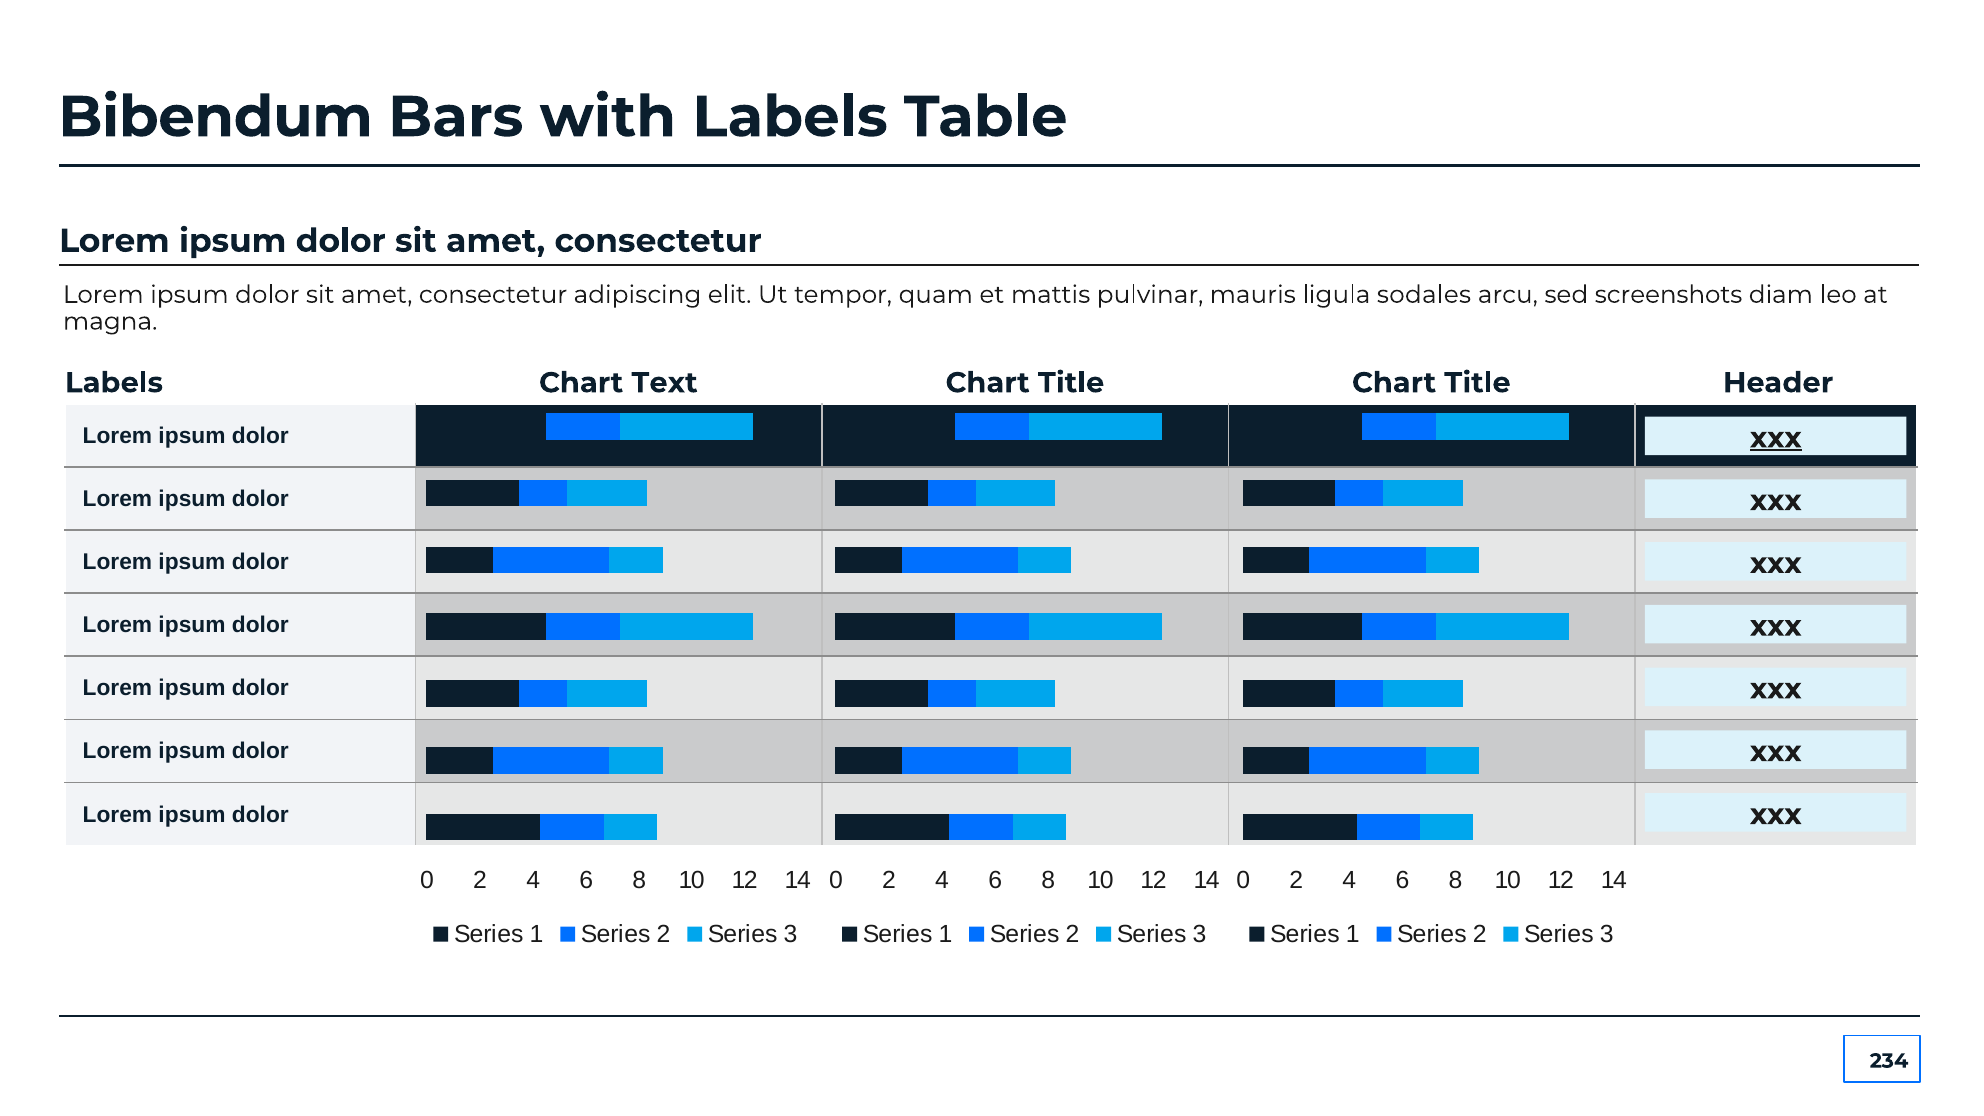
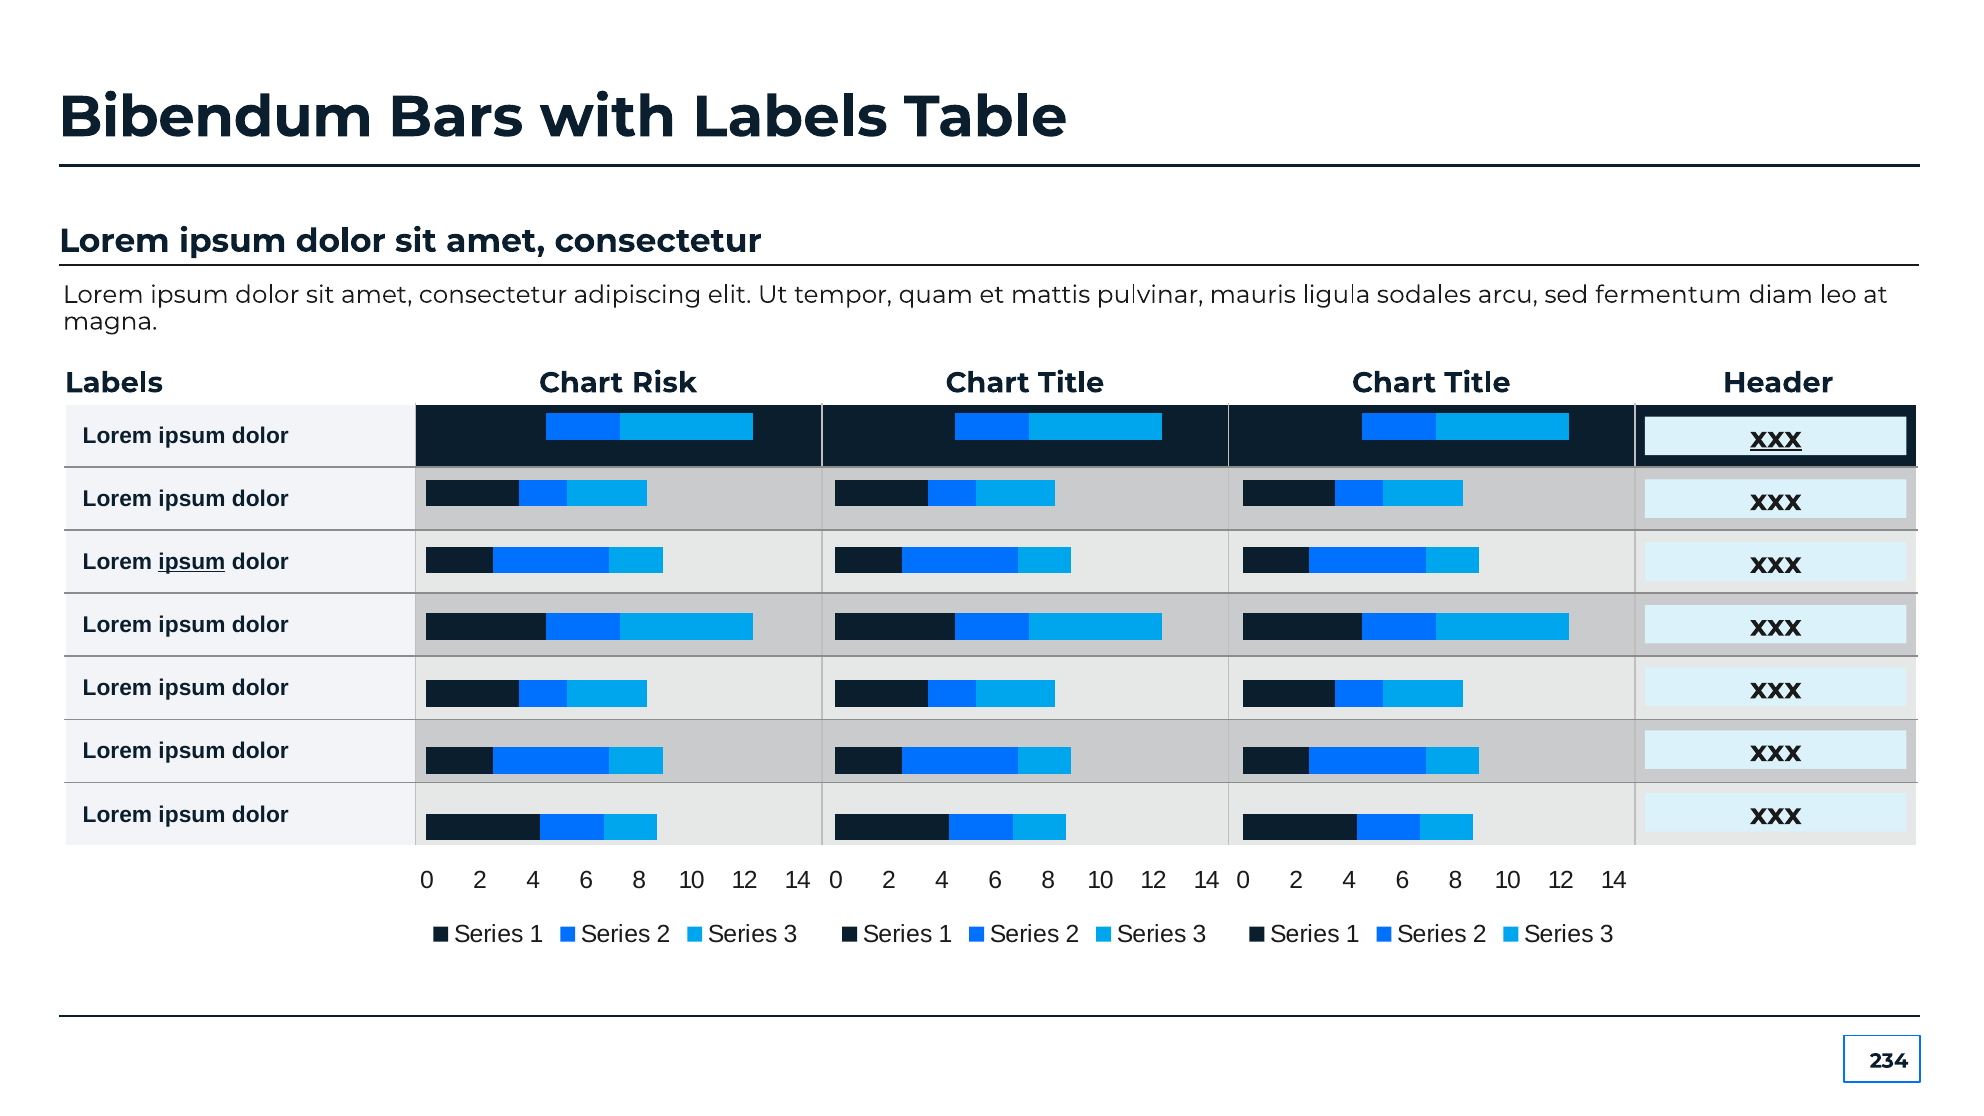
screenshots: screenshots -> fermentum
Text: Text -> Risk
ipsum at (192, 562) underline: none -> present
